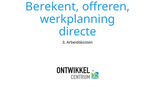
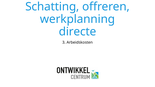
Berekent: Berekent -> Schatting
